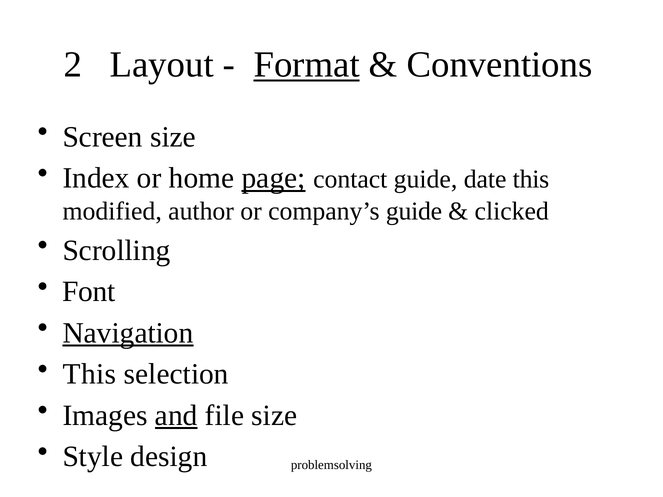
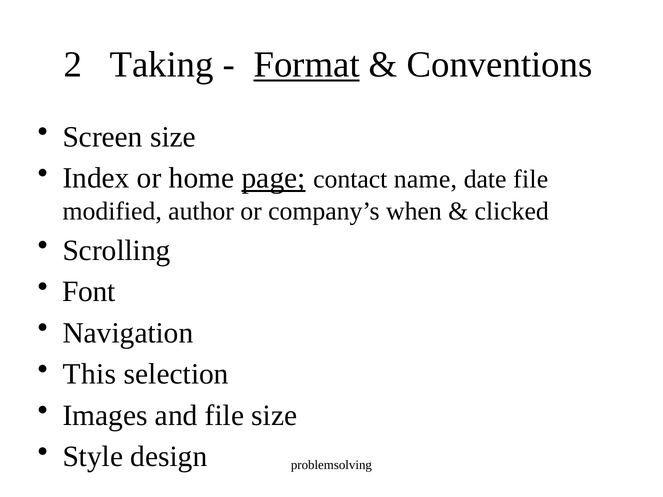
Layout: Layout -> Taking
contact guide: guide -> name
date this: this -> file
company’s guide: guide -> when
Navigation underline: present -> none
and underline: present -> none
